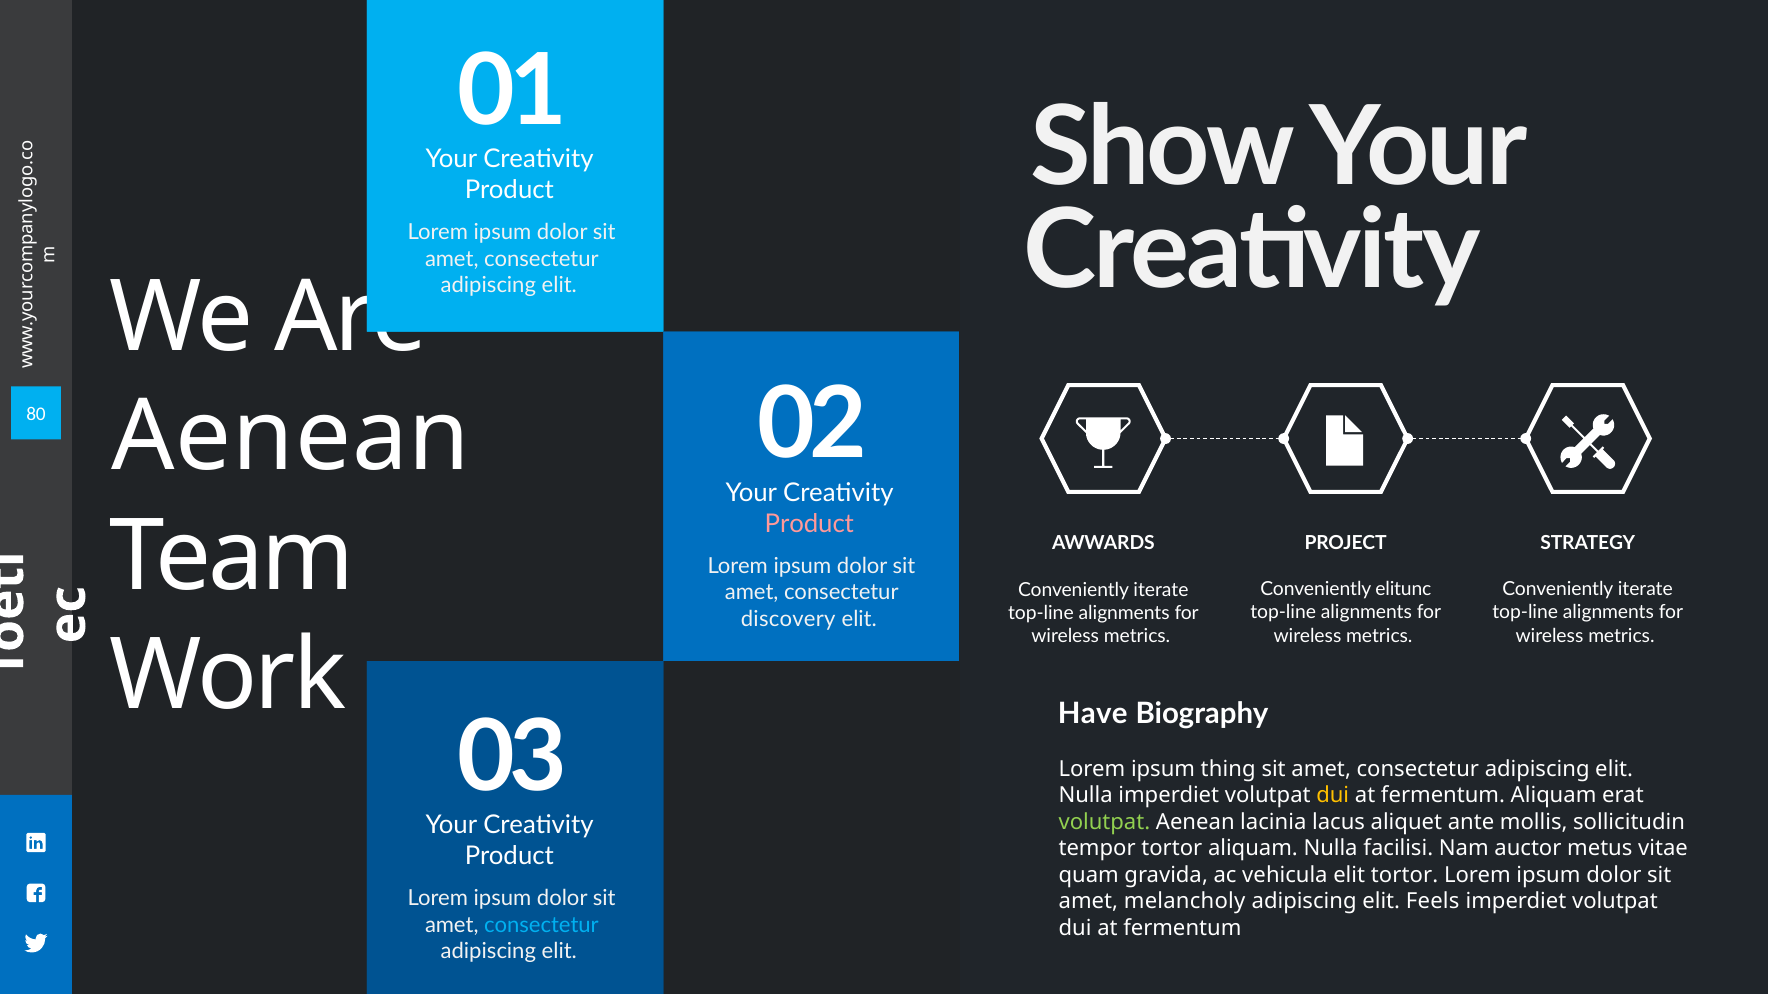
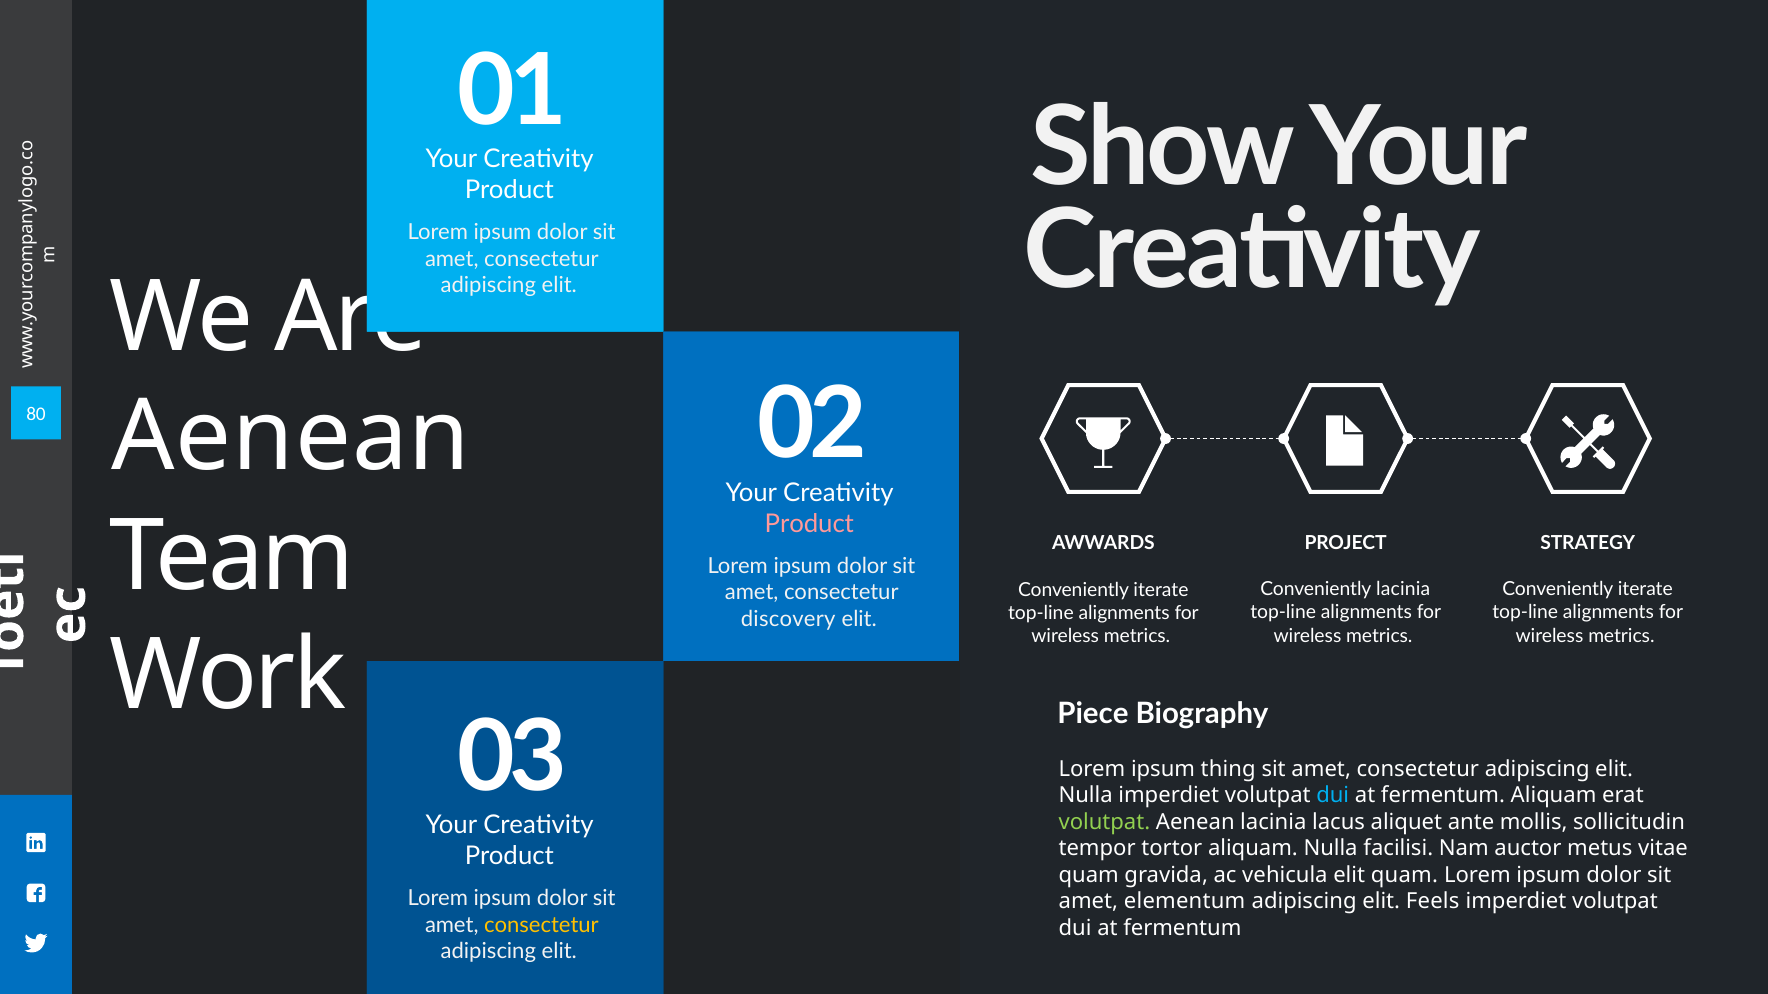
Conveniently elitunc: elitunc -> lacinia
Have: Have -> Piece
dui at (1333, 796) colour: yellow -> light blue
elit tortor: tortor -> quam
melancholy: melancholy -> elementum
consectetur at (541, 925) colour: light blue -> yellow
